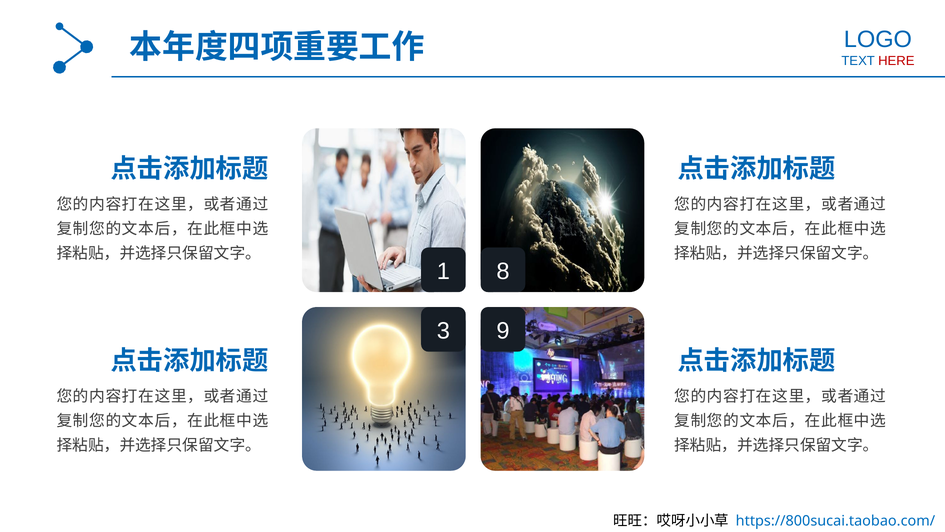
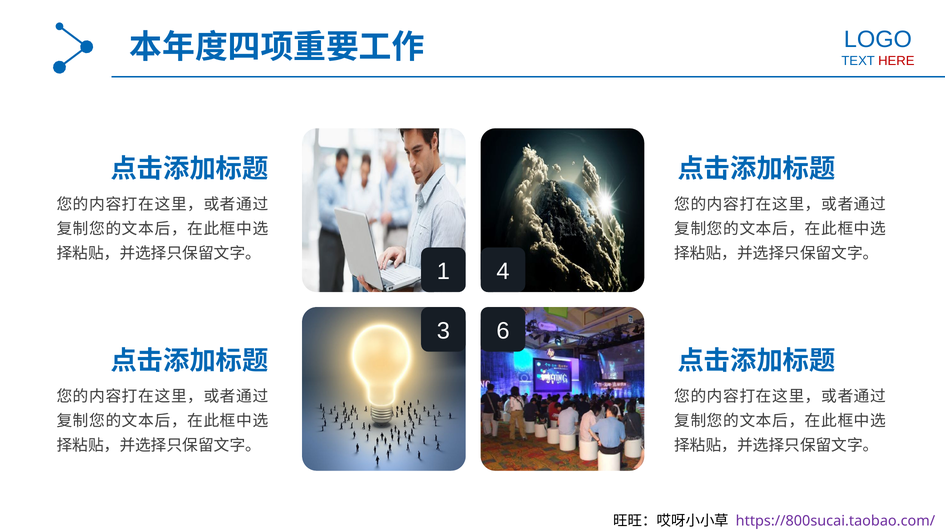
8: 8 -> 4
9: 9 -> 6
https://800sucai.taobao.com/ colour: blue -> purple
